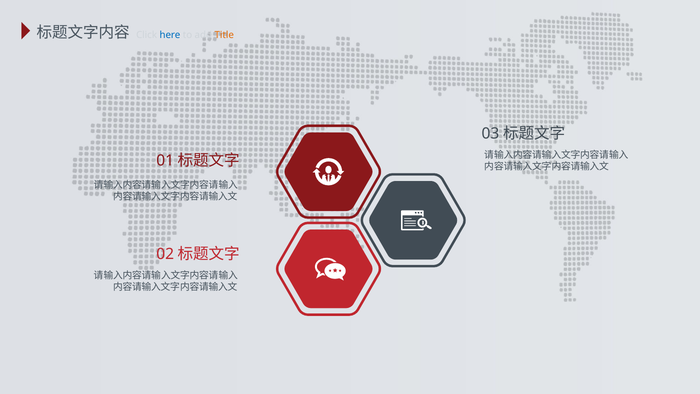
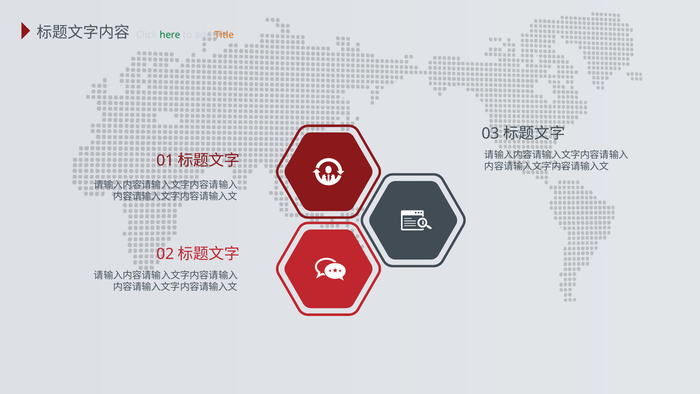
here colour: blue -> green
